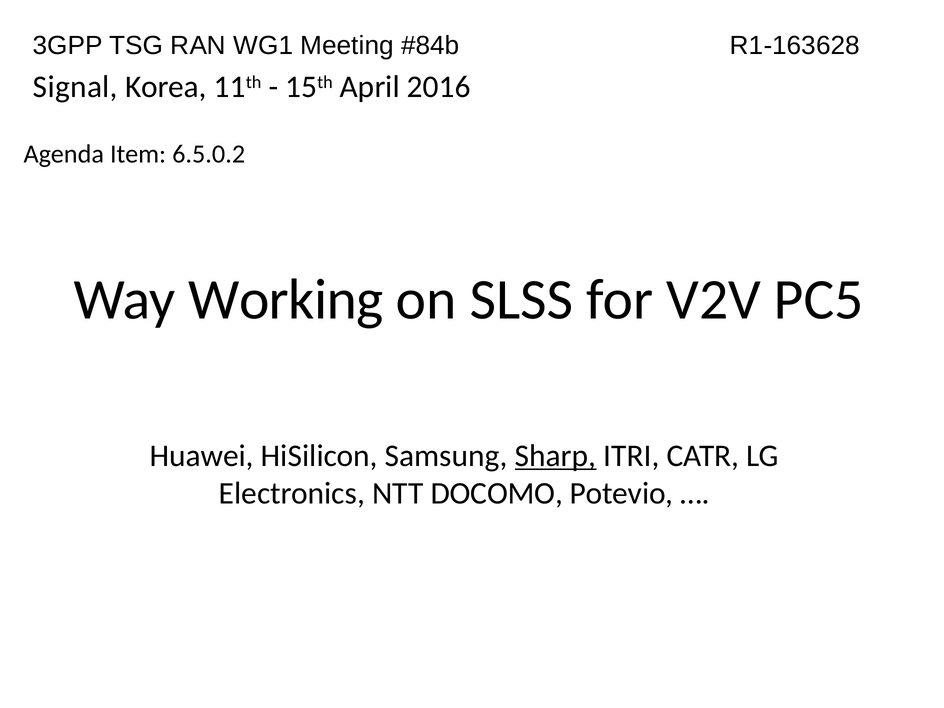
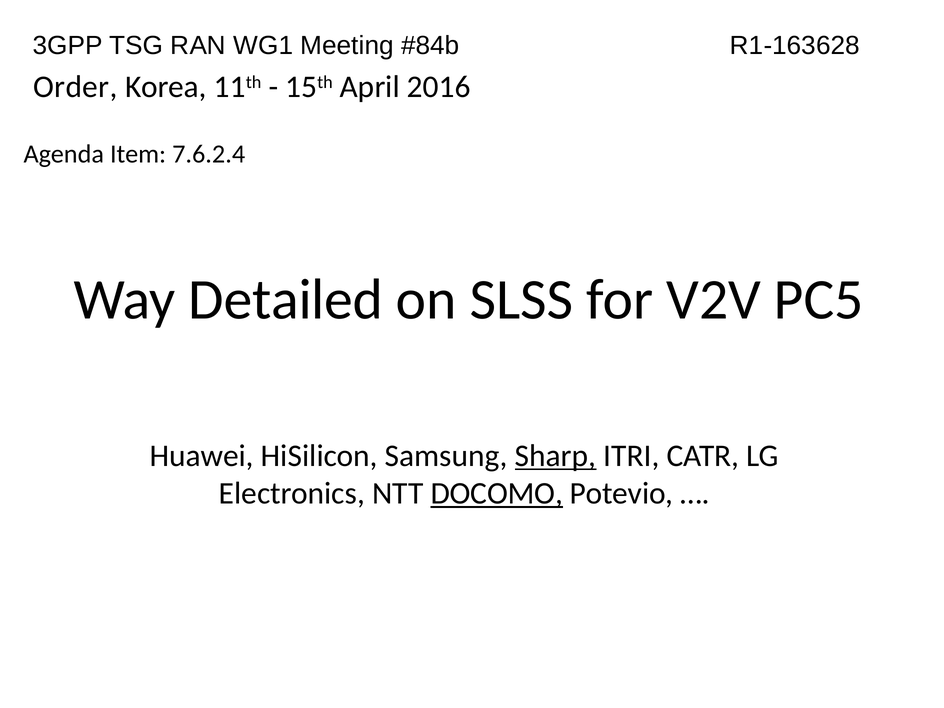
Signal: Signal -> Order
6.5.0.2: 6.5.0.2 -> 7.6.2.4
Working: Working -> Detailed
DOCOMO underline: none -> present
